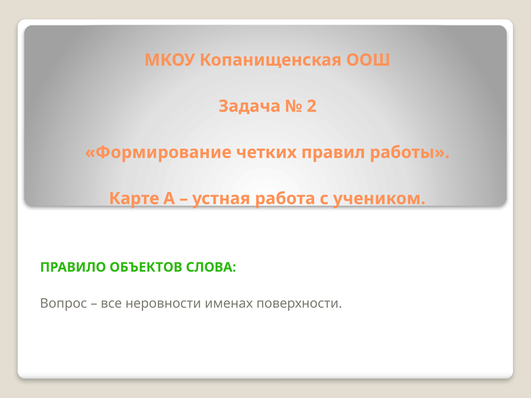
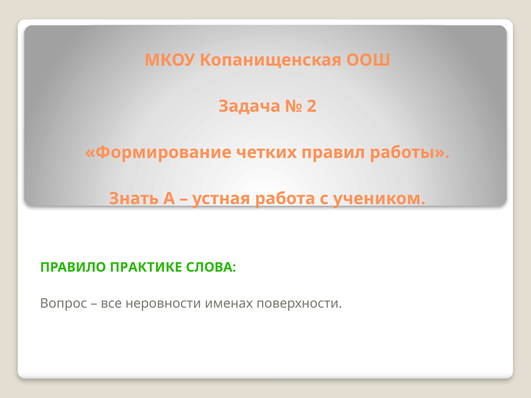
Карте: Карте -> Знать
ОБЪЕКТОВ: ОБЪЕКТОВ -> ПРАКТИКЕ
